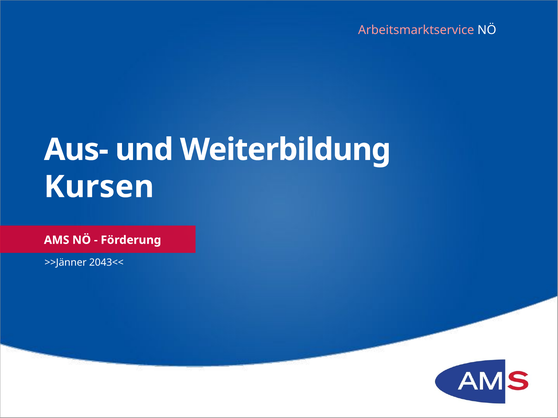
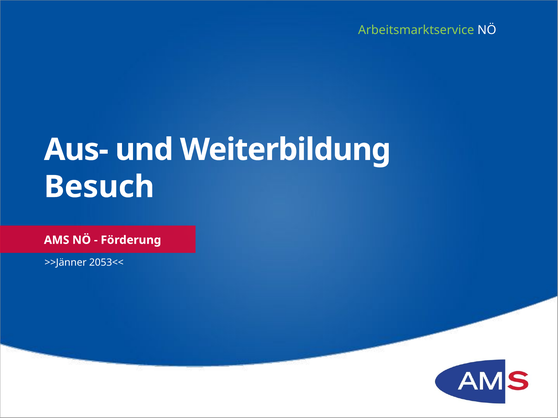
Arbeitsmarktservice colour: pink -> light green
Kursen: Kursen -> Besuch
2043<<: 2043<< -> 2053<<
